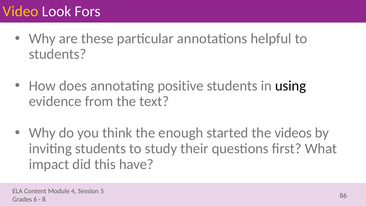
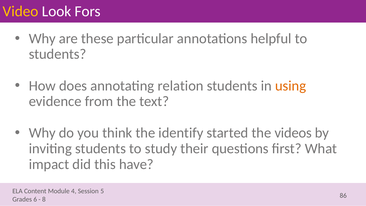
positive: positive -> relation
using colour: black -> orange
enough: enough -> identify
